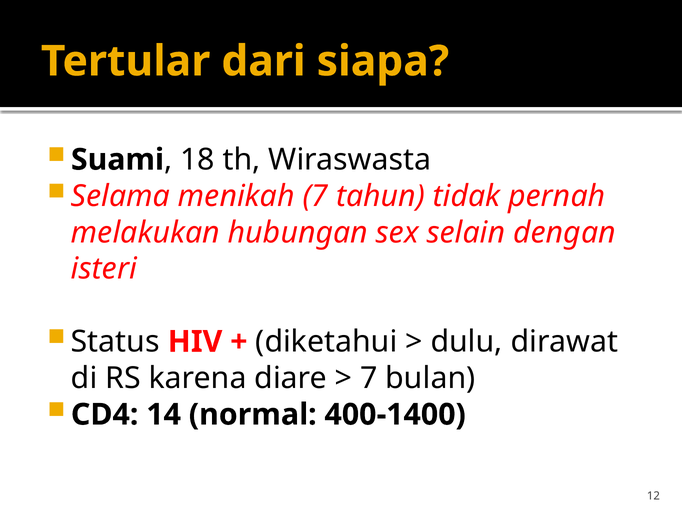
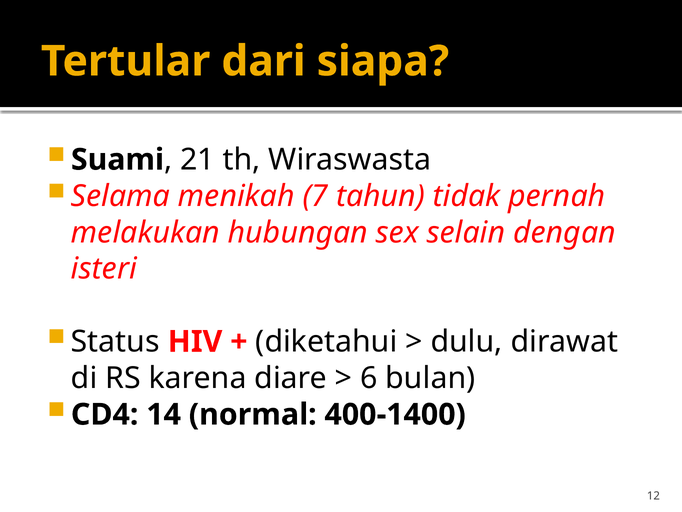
18: 18 -> 21
7 at (369, 378): 7 -> 6
